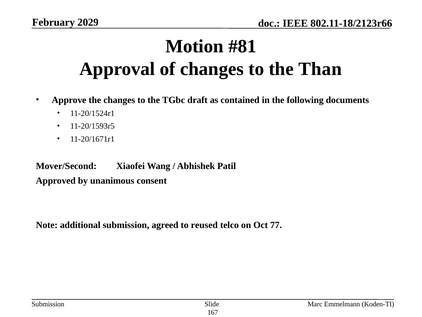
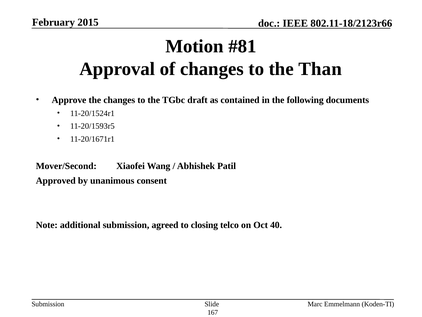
2029: 2029 -> 2015
reused: reused -> closing
77: 77 -> 40
